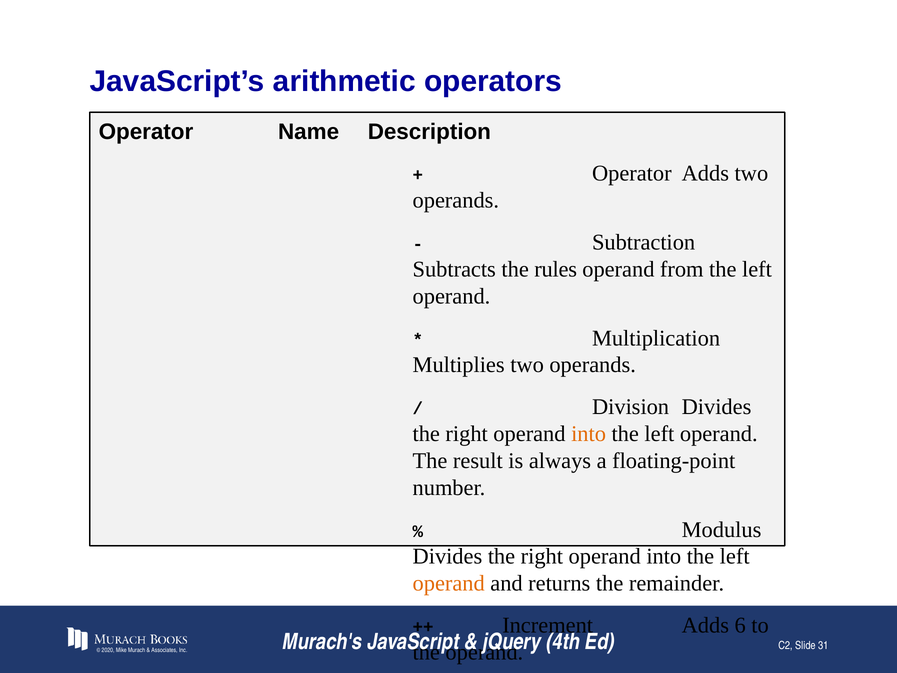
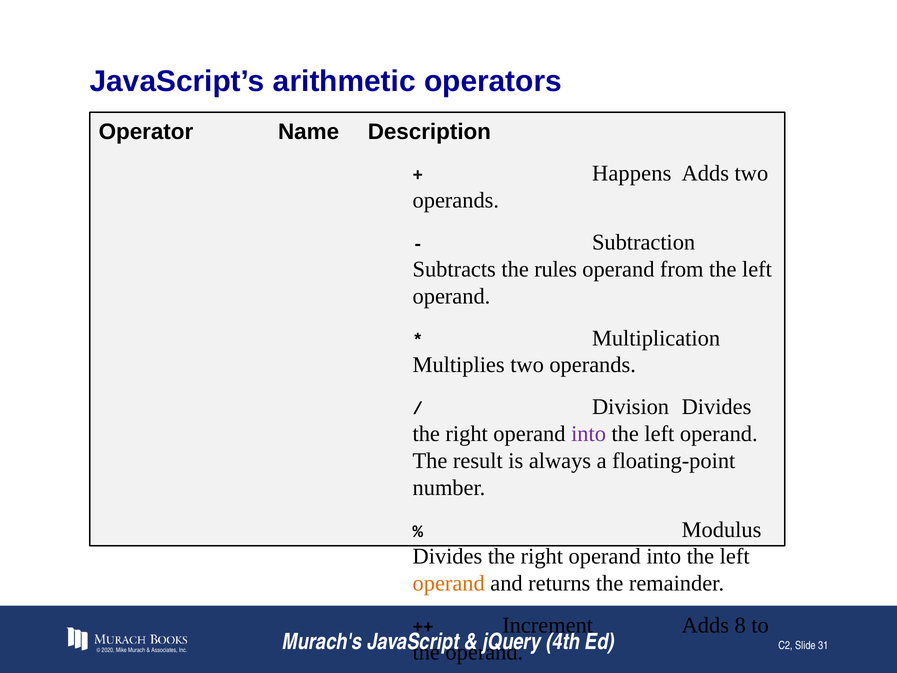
Operator at (632, 174): Operator -> Happens
into at (589, 434) colour: orange -> purple
6: 6 -> 8
